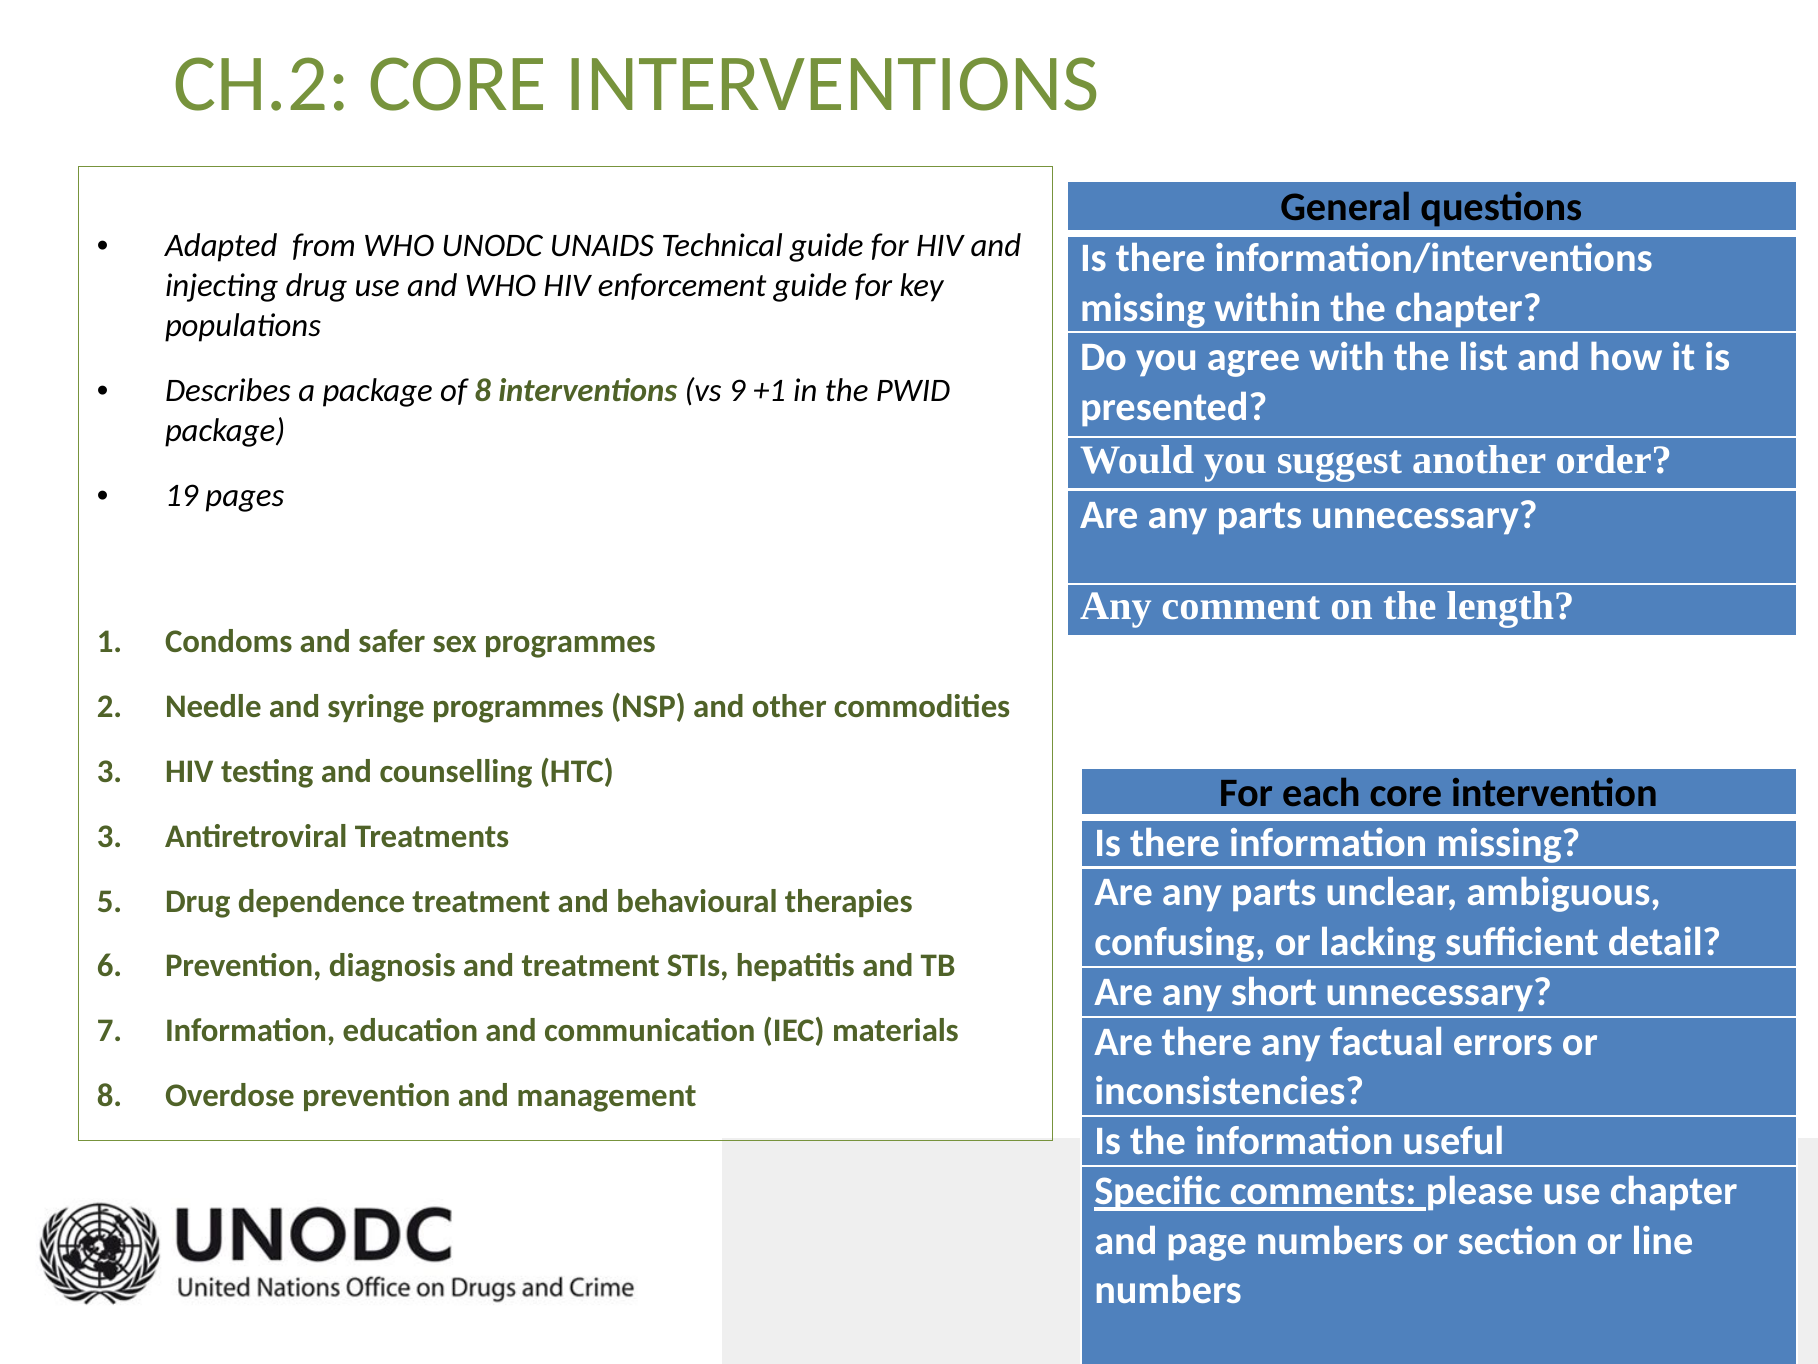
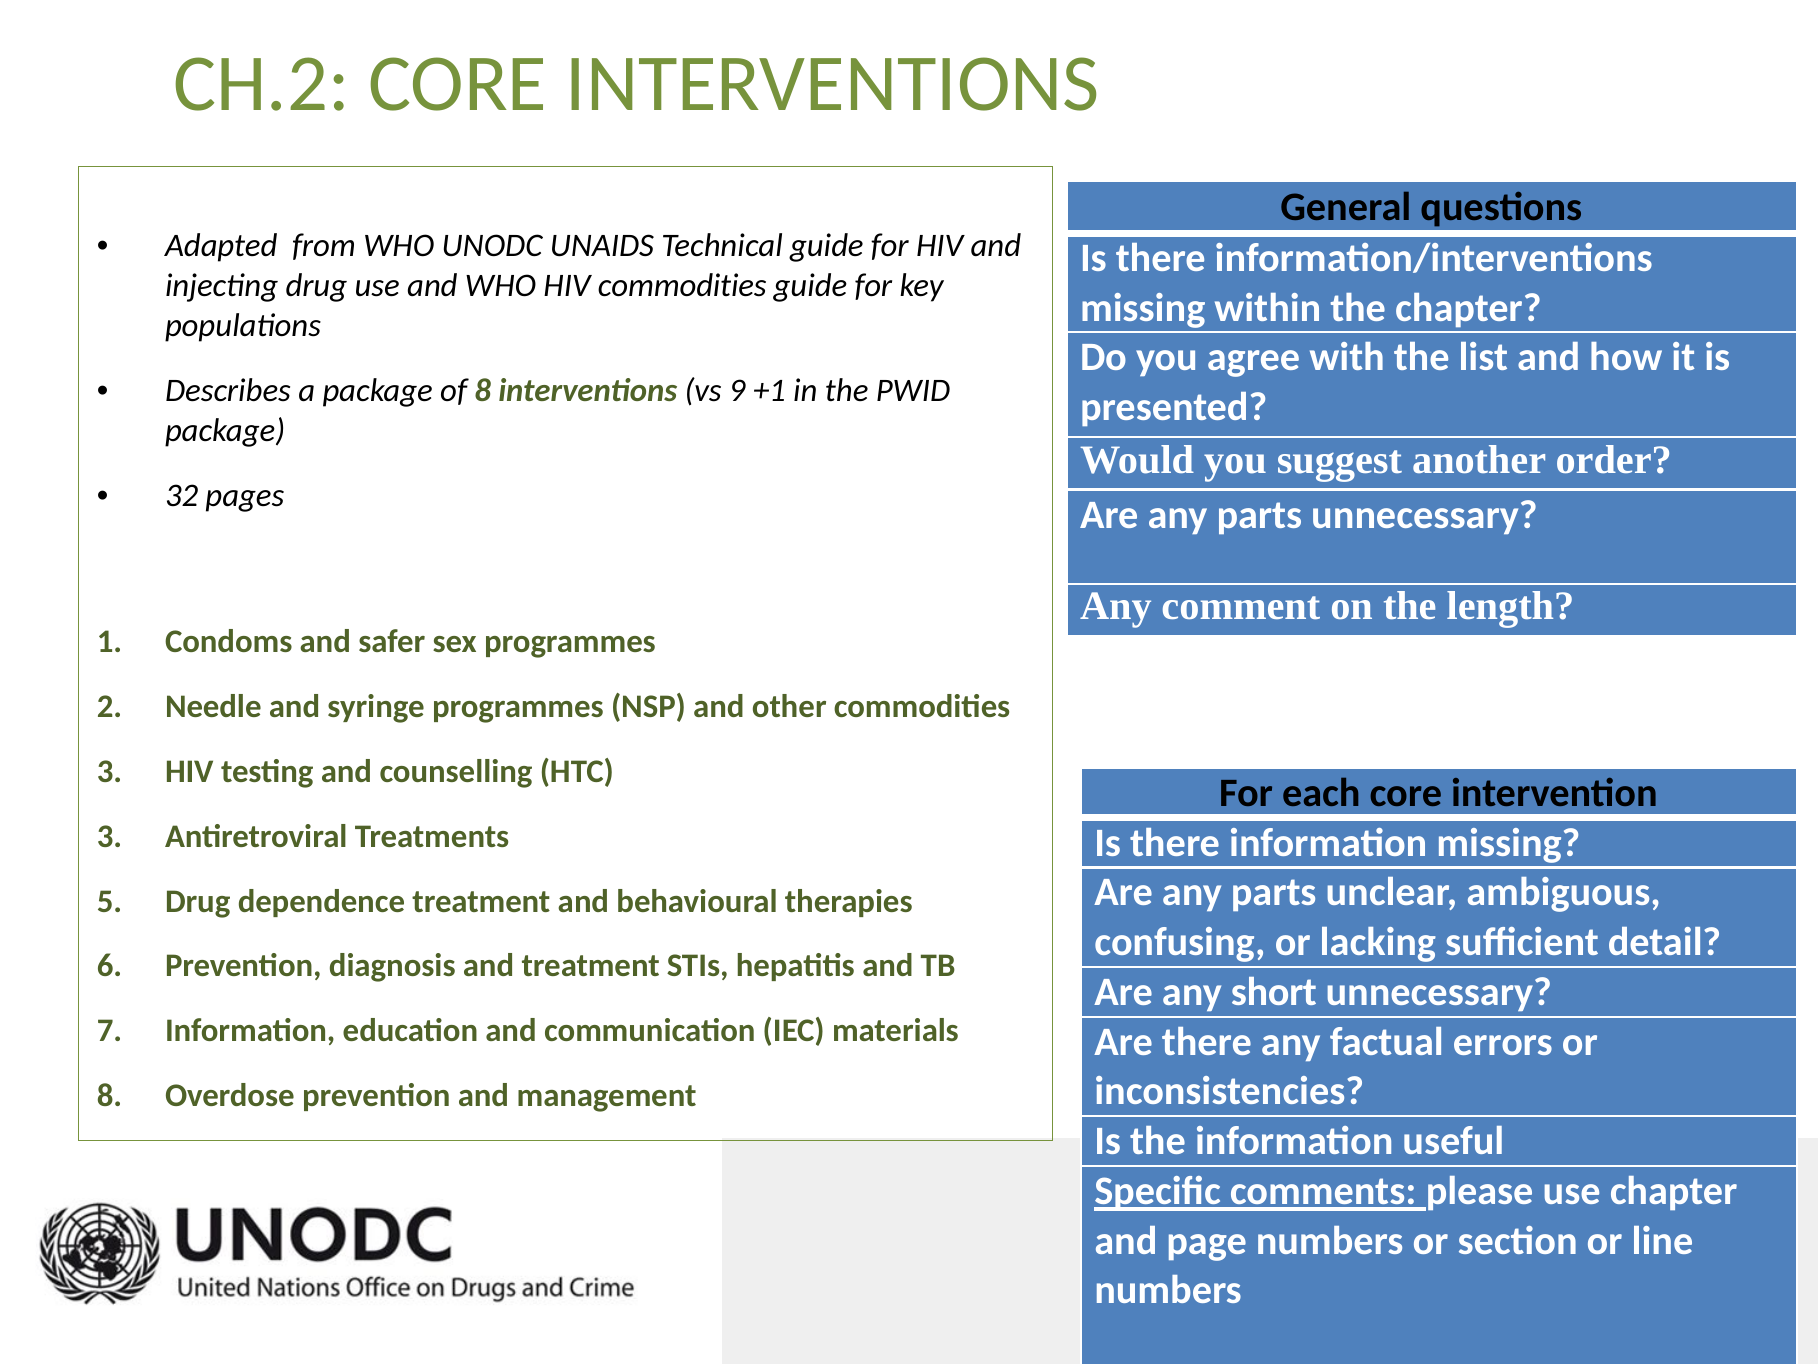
HIV enforcement: enforcement -> commodities
19: 19 -> 32
